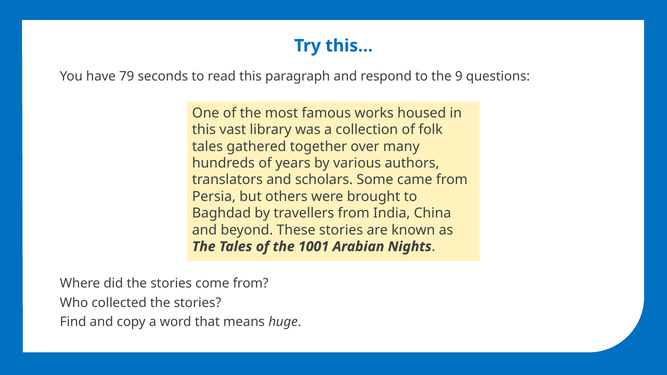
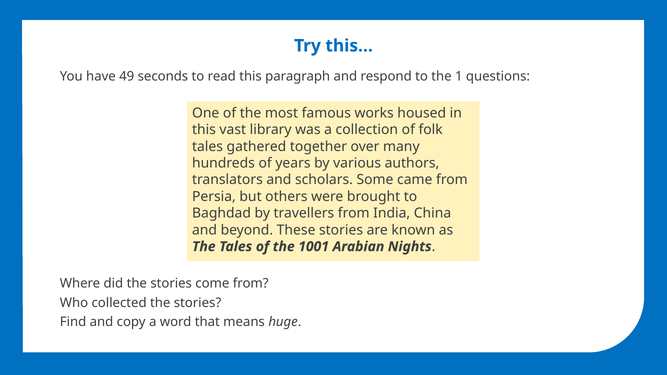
79: 79 -> 49
9: 9 -> 1
